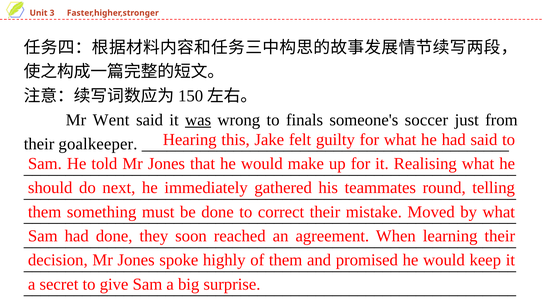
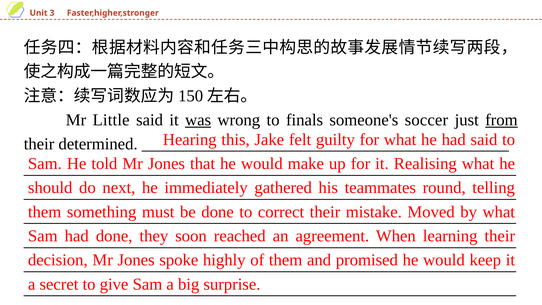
Went: Went -> Little
from underline: none -> present
goalkeeper: goalkeeper -> determined
